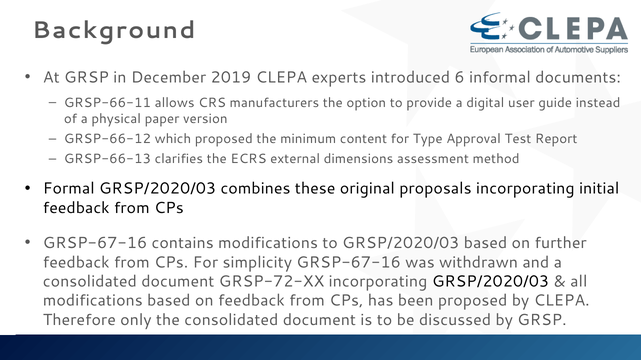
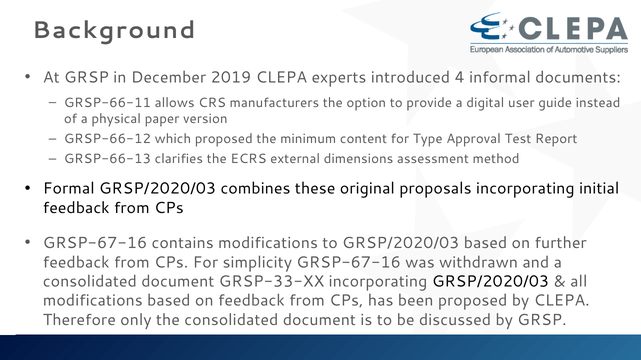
6: 6 -> 4
GRSP-72-XX: GRSP-72-XX -> GRSP-33-XX
